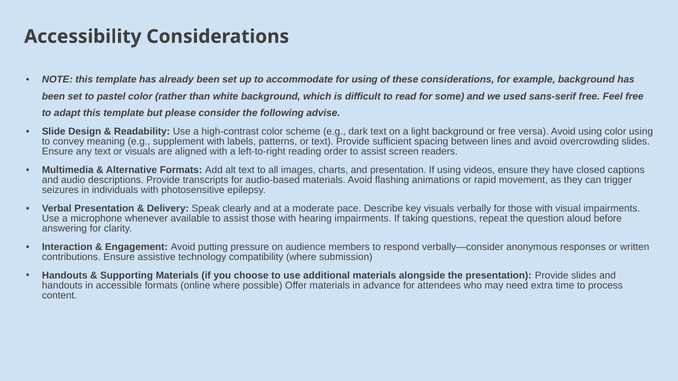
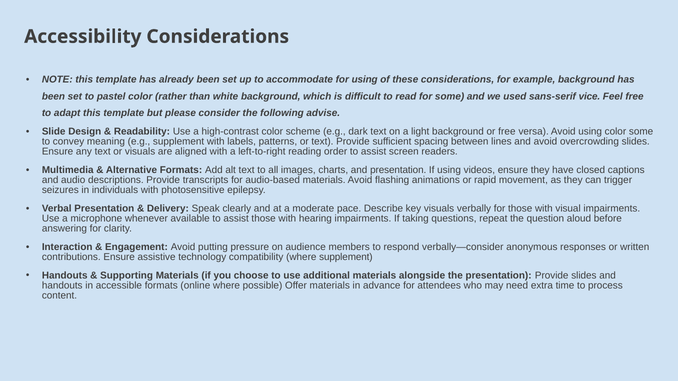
sans-serif free: free -> vice
color using: using -> some
where submission: submission -> supplement
